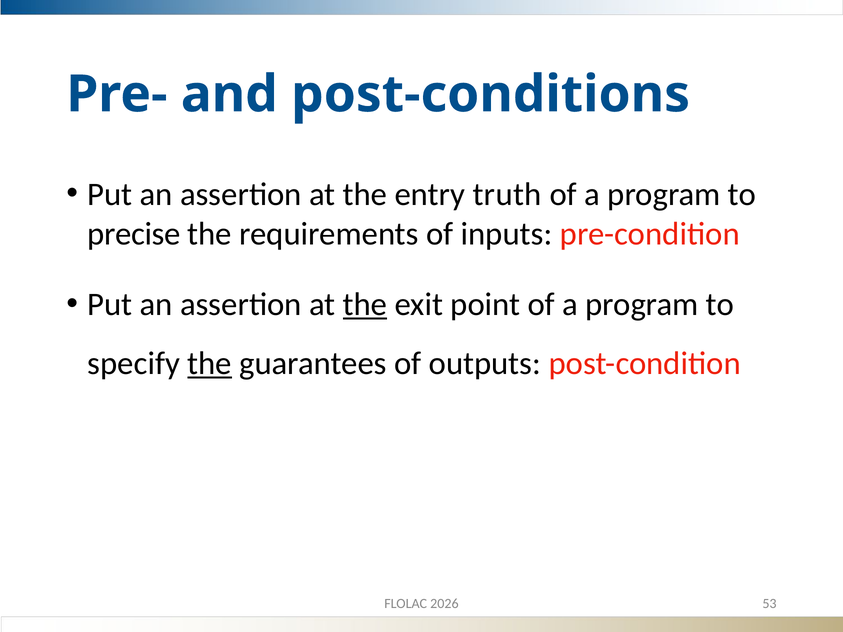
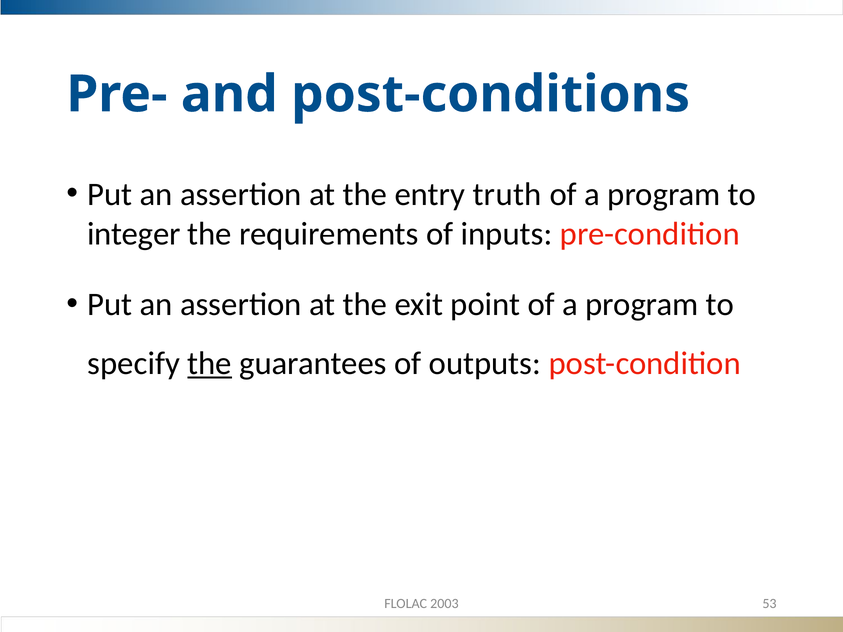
precise: precise -> integer
the at (365, 305) underline: present -> none
2026: 2026 -> 2003
